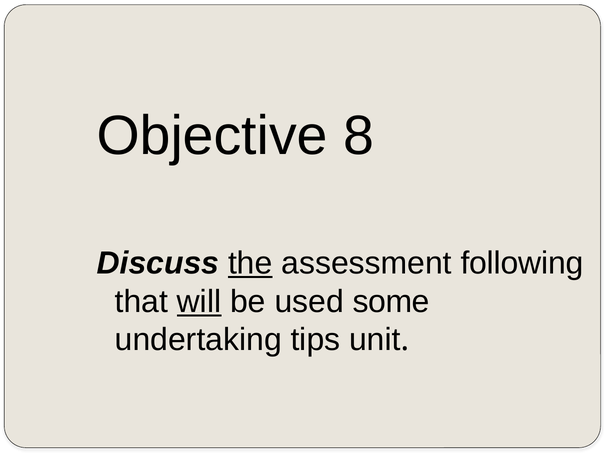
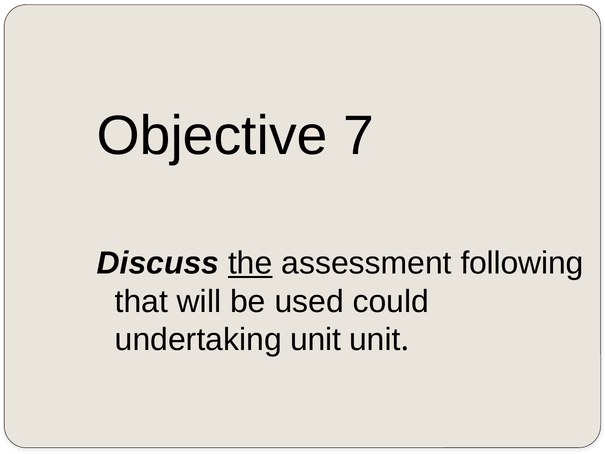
8: 8 -> 7
will underline: present -> none
some: some -> could
undertaking tips: tips -> unit
